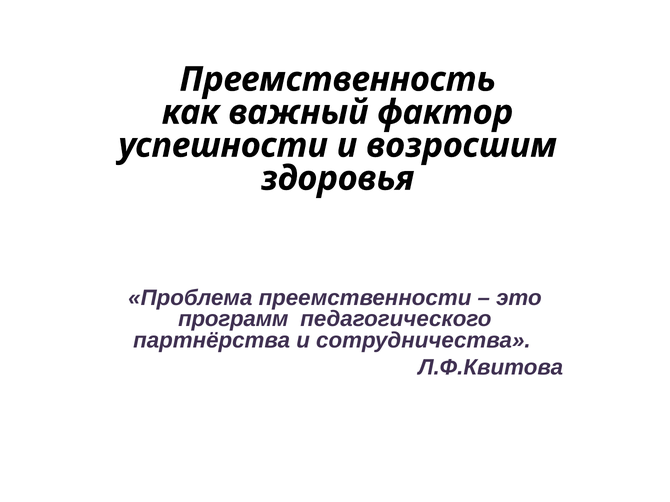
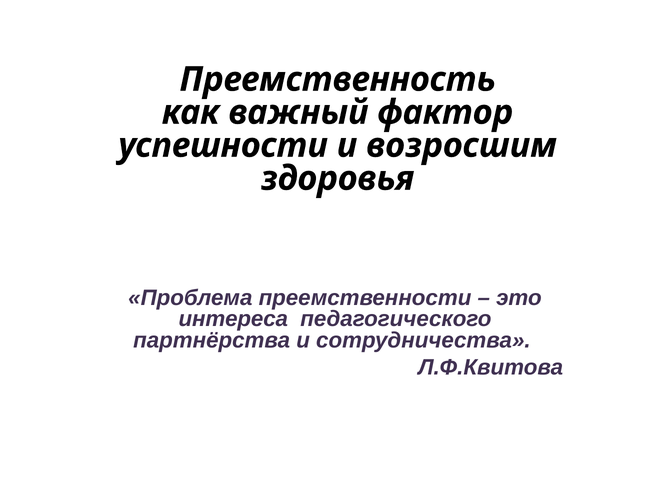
программ: программ -> интереса
